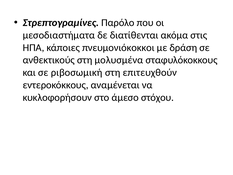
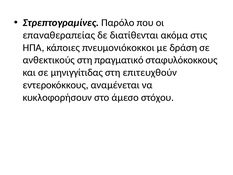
μεσοδιαστήματα: μεσοδιαστήματα -> επαναθεραπείας
μολυσμένα: μολυσμένα -> πραγματικό
ριβοσωμική: ριβοσωμική -> μηνιγγίτιδας
